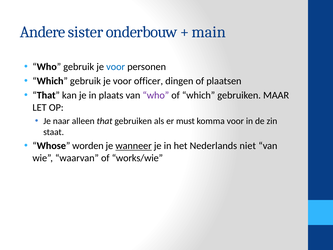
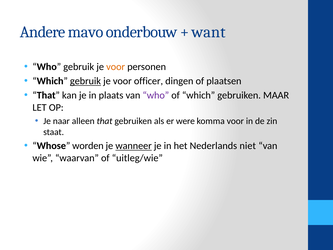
sister: sister -> mavo
main: main -> want
voor at (116, 67) colour: blue -> orange
gebruik at (85, 81) underline: none -> present
must: must -> were
works/wie: works/wie -> uitleg/wie
